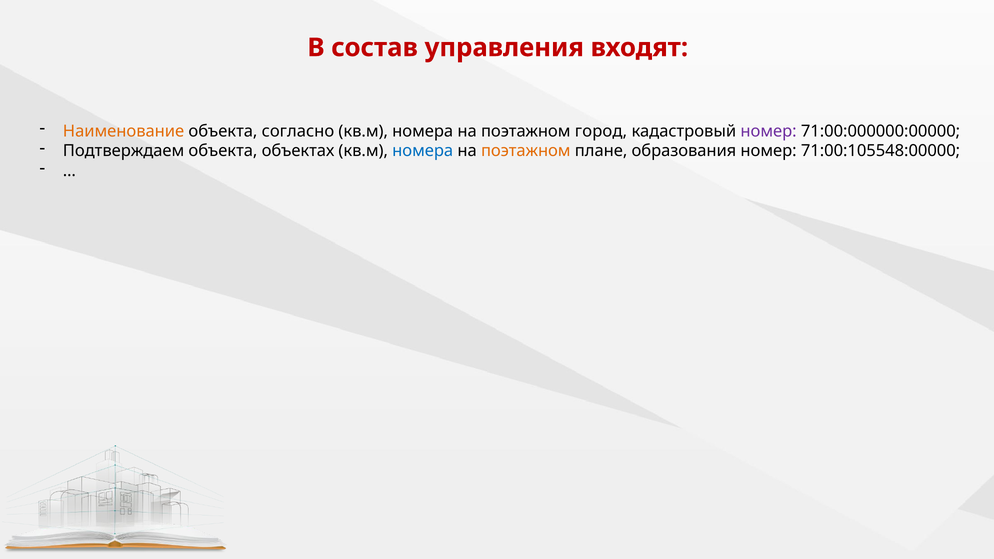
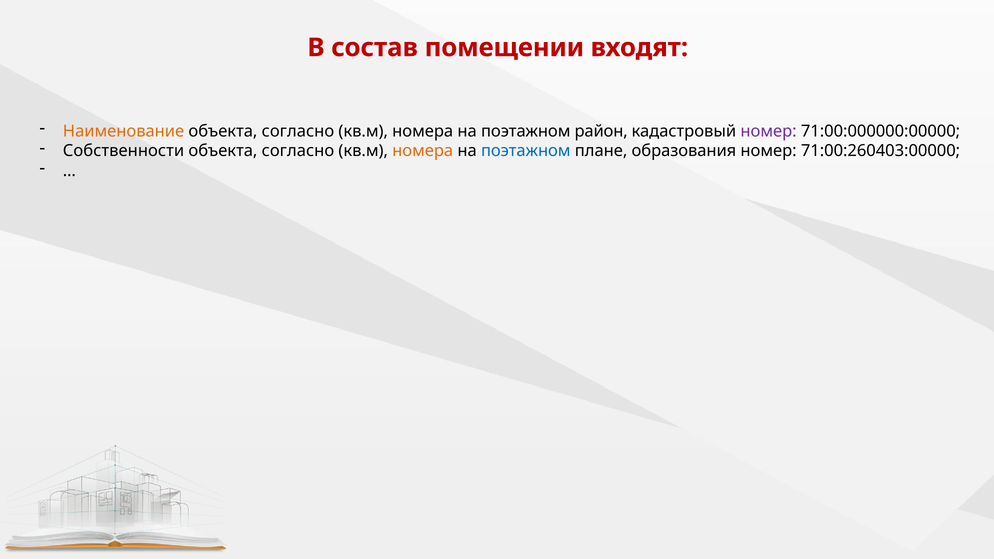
управления: управления -> помещении
город: город -> район
Подтверждаем: Подтверждаем -> Собственности
объектах at (298, 151): объектах -> согласно
номера at (423, 151) colour: blue -> orange
поэтажном at (526, 151) colour: orange -> blue
71:00:105548:00000: 71:00:105548:00000 -> 71:00:260403:00000
